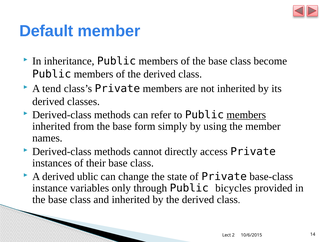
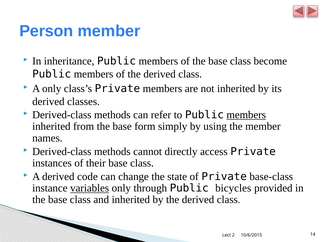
Default: Default -> Person
A tend: tend -> only
ublic: ublic -> code
variables underline: none -> present
